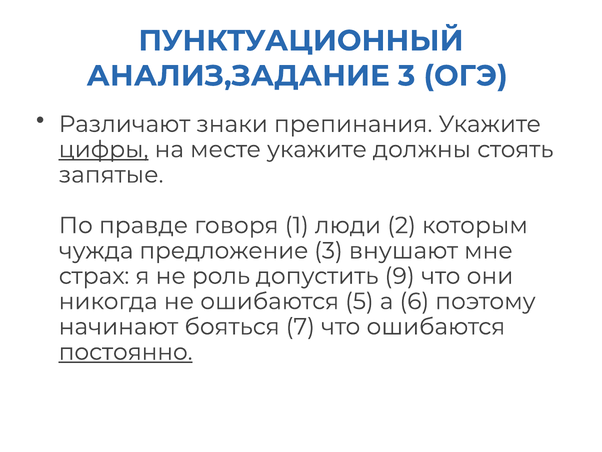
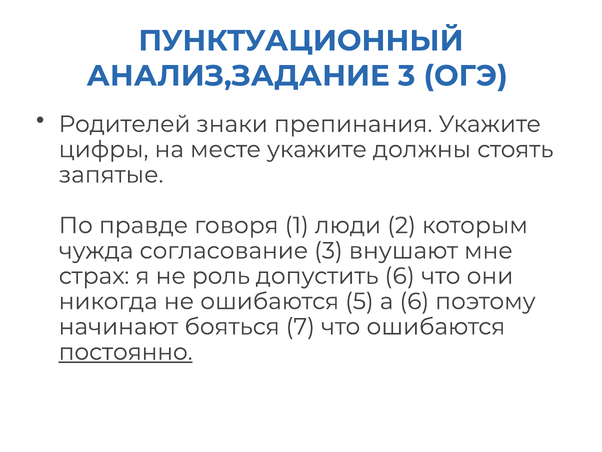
Различают: Различают -> Родителей
цифры underline: present -> none
предложение: предложение -> согласование
допустить 9: 9 -> 6
